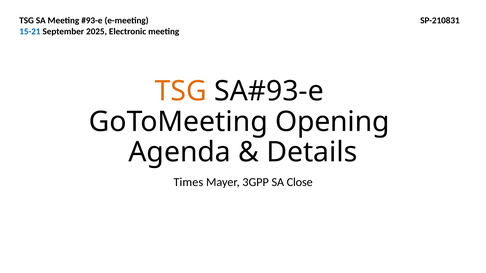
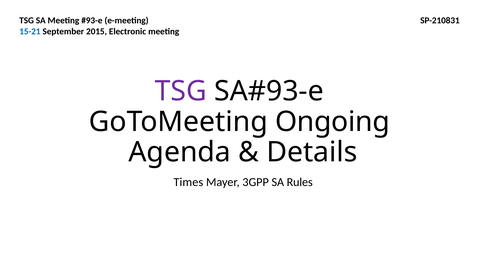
2025: 2025 -> 2015
TSG at (181, 91) colour: orange -> purple
Opening: Opening -> Ongoing
Close: Close -> Rules
